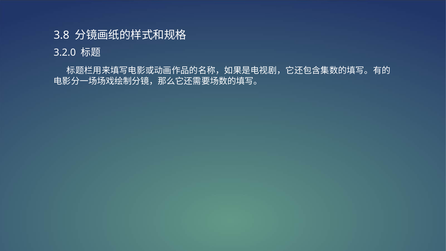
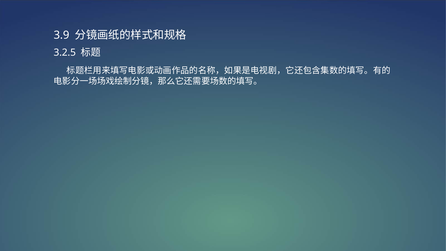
3.8: 3.8 -> 3.9
3.2.0: 3.2.0 -> 3.2.5
